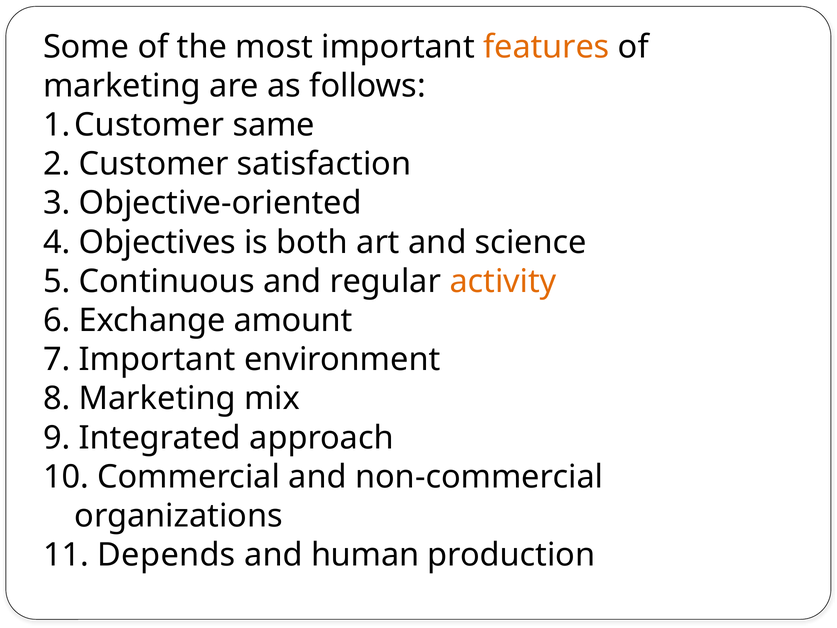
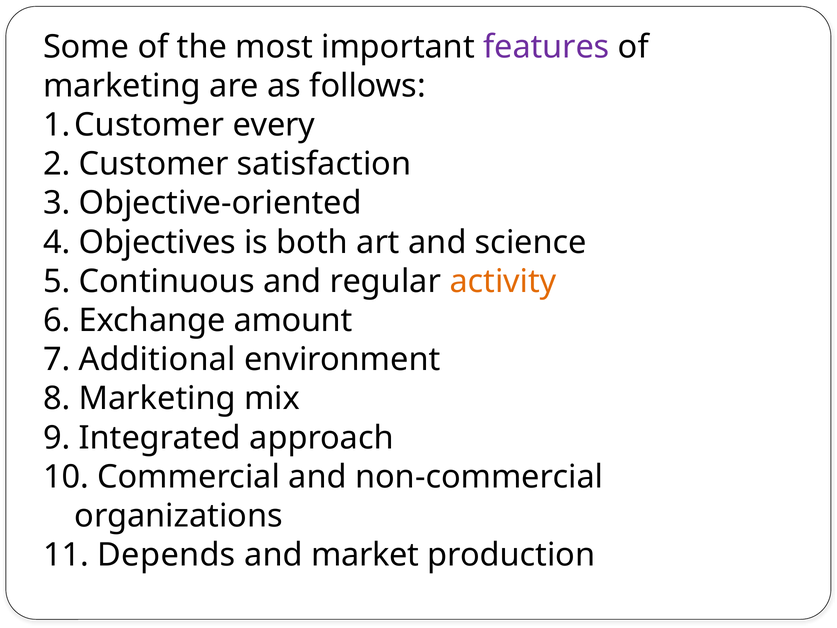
features colour: orange -> purple
same: same -> every
7 Important: Important -> Additional
human: human -> market
